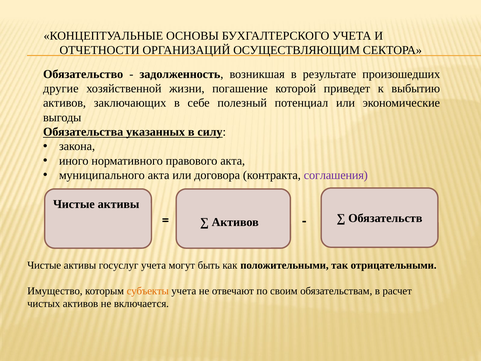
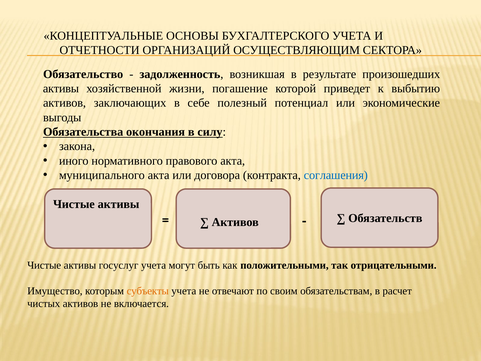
другие at (61, 89): другие -> активы
указанных: указанных -> окончания
соглашения colour: purple -> blue
